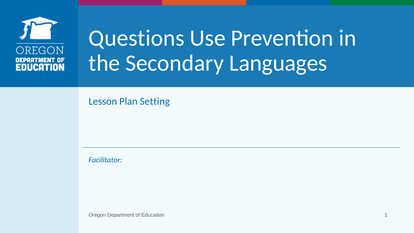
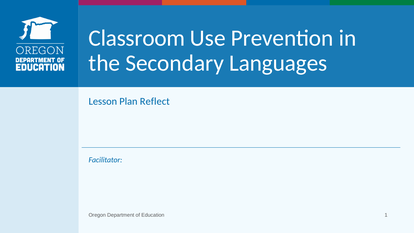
Questions: Questions -> Classroom
Setting: Setting -> Reflect
